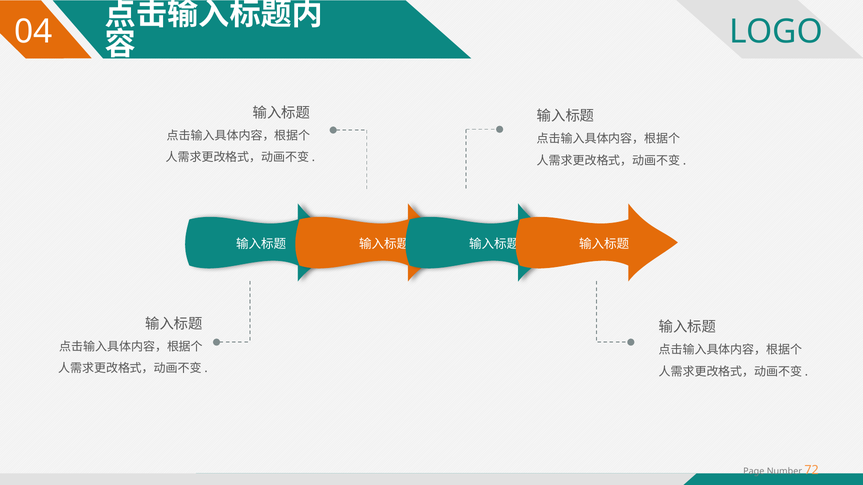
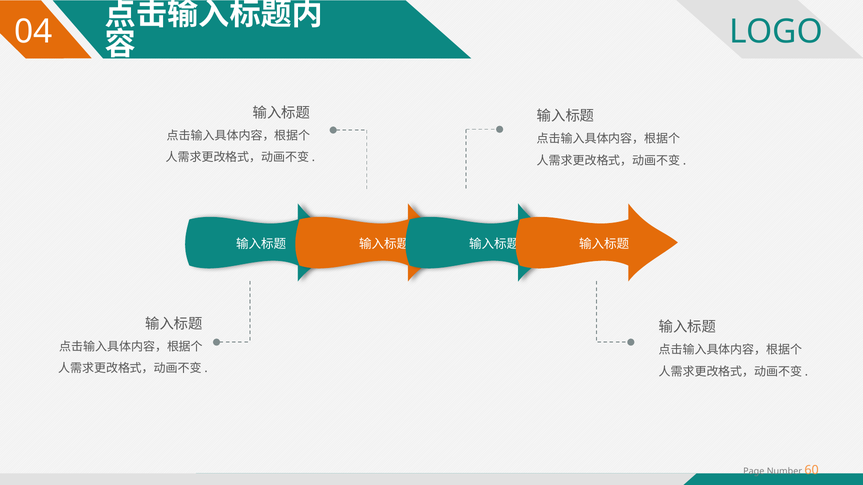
72: 72 -> 60
